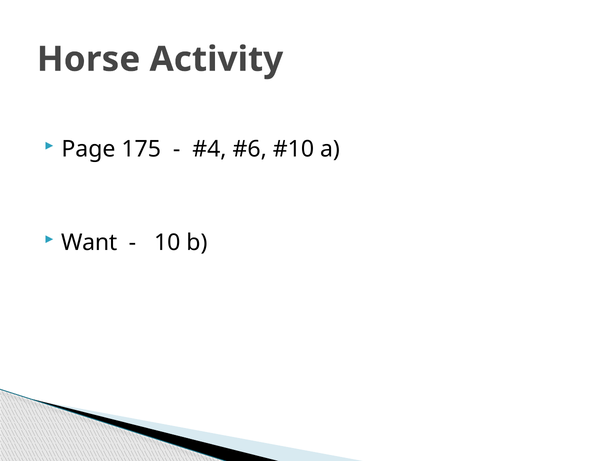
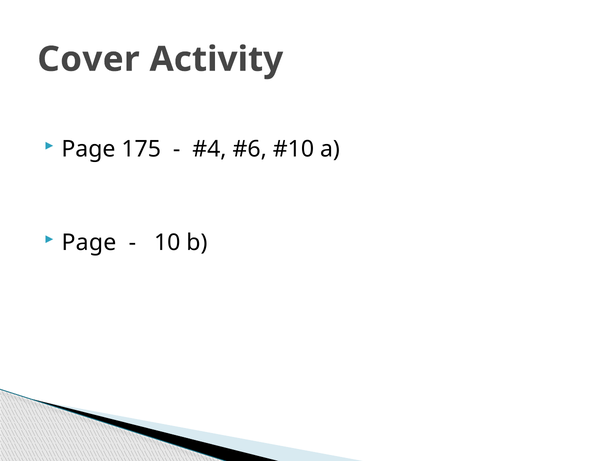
Horse: Horse -> Cover
Want at (89, 243): Want -> Page
